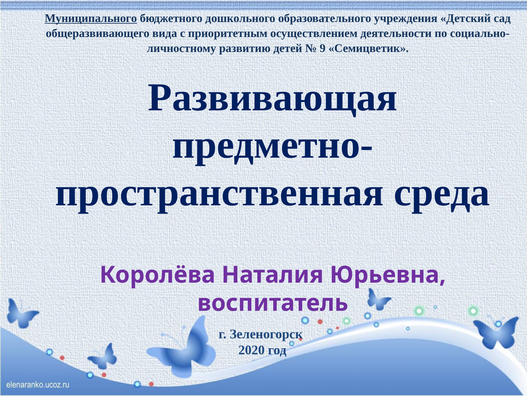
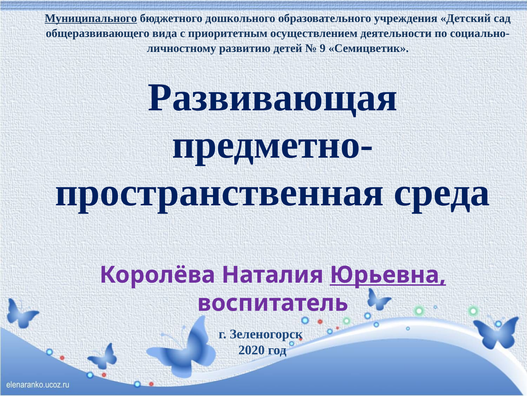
Юрьевна underline: none -> present
